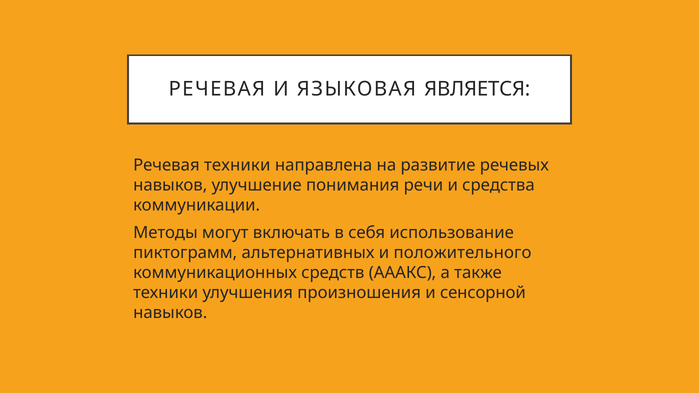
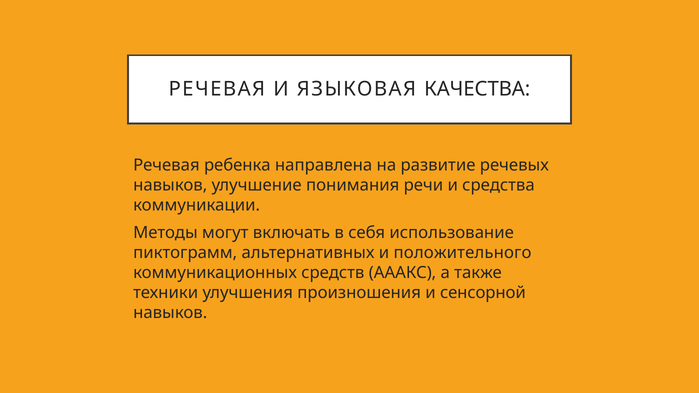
ЯВЛЯЕТСЯ: ЯВЛЯЕТСЯ -> КАЧЕСТВА
Речевая техники: техники -> ребенка
